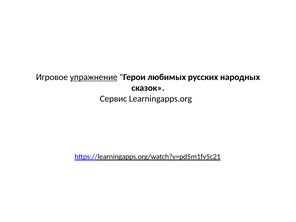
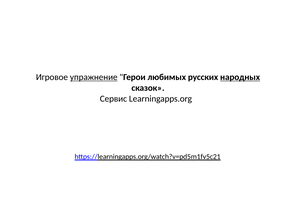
народных underline: none -> present
